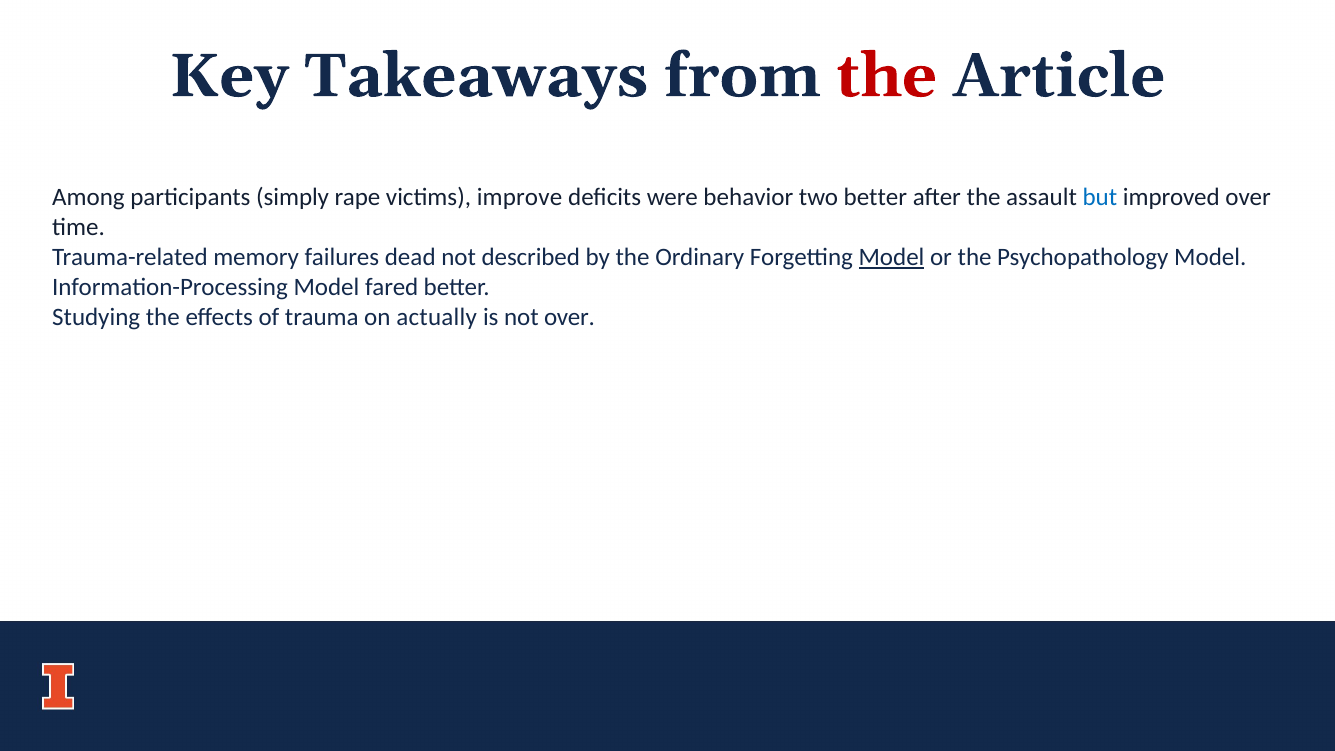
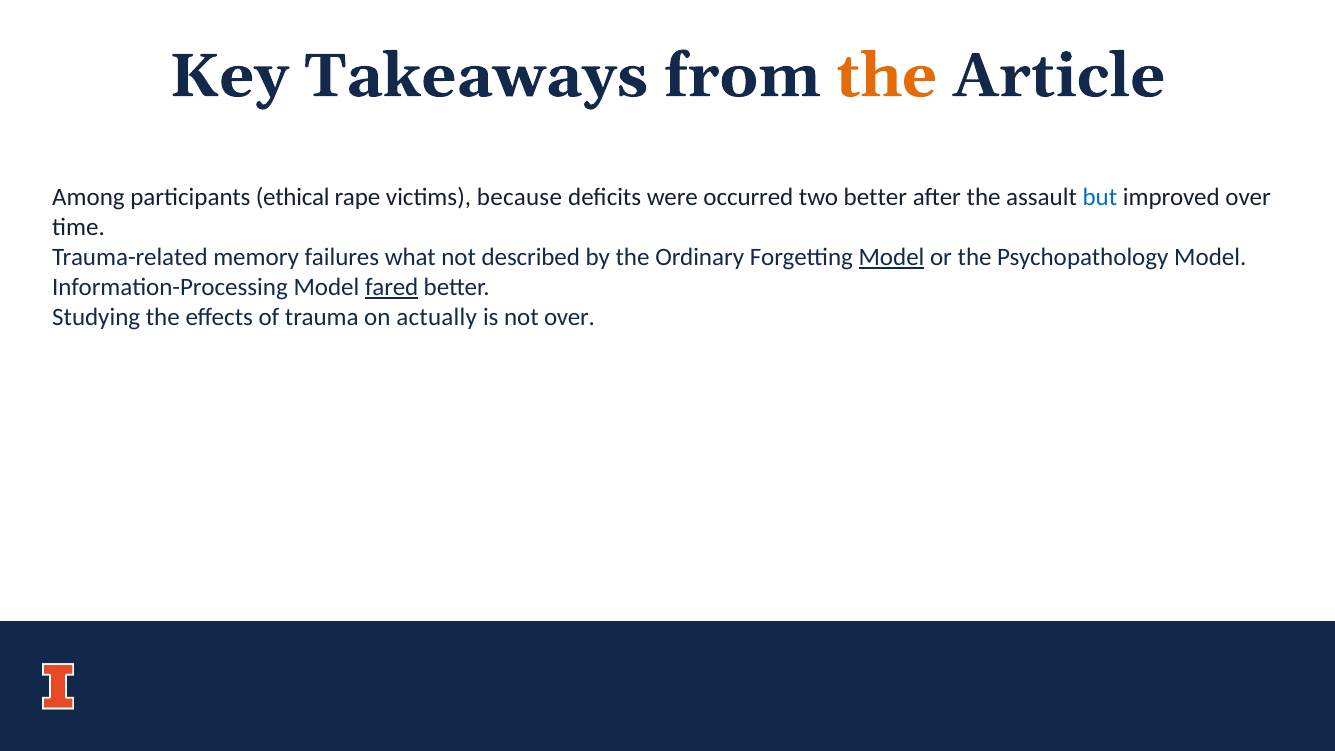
the at (887, 76) colour: red -> orange
simply: simply -> ethical
improve: improve -> because
behavior: behavior -> occurred
dead: dead -> what
fared underline: none -> present
